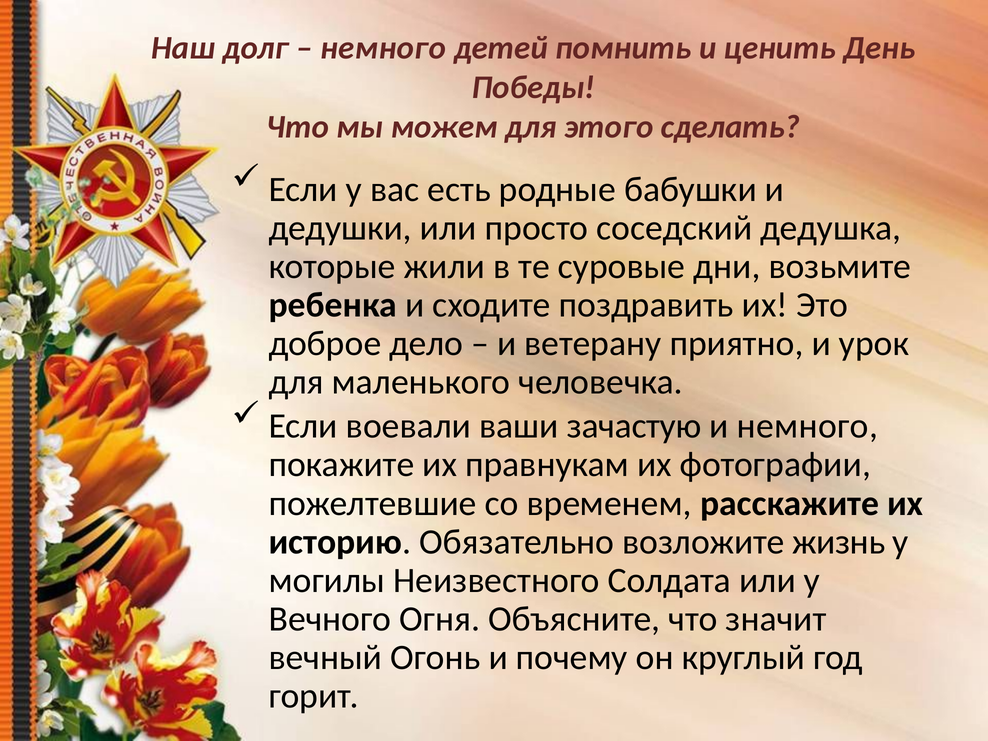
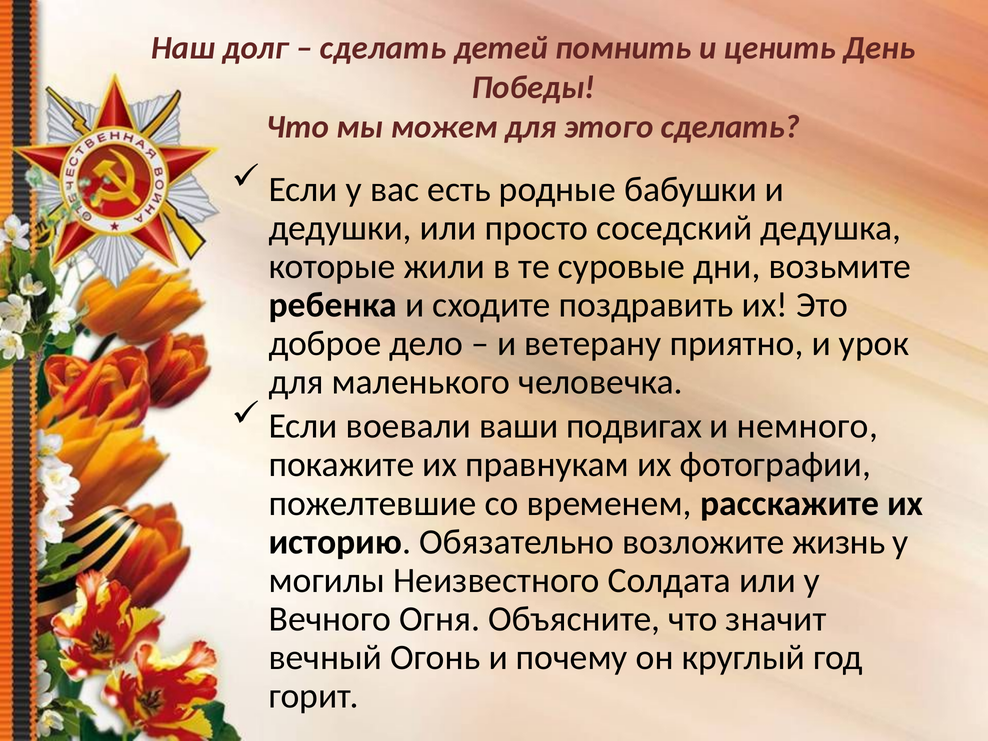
немного at (383, 48): немного -> сделать
зачастую: зачастую -> подвигах
